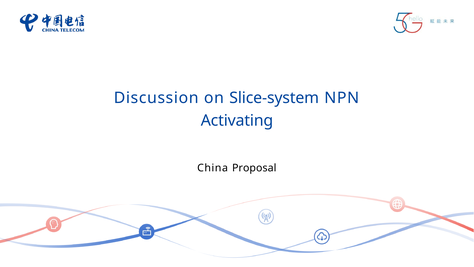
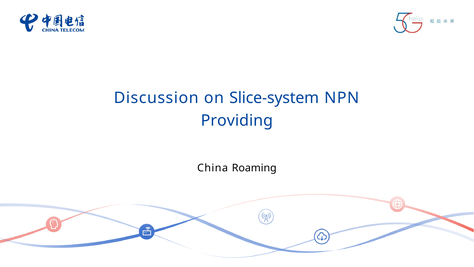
Activating: Activating -> Providing
Proposal: Proposal -> Roaming
